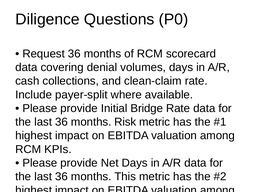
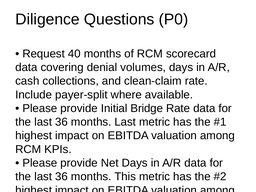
Request 36: 36 -> 40
months Risk: Risk -> Last
